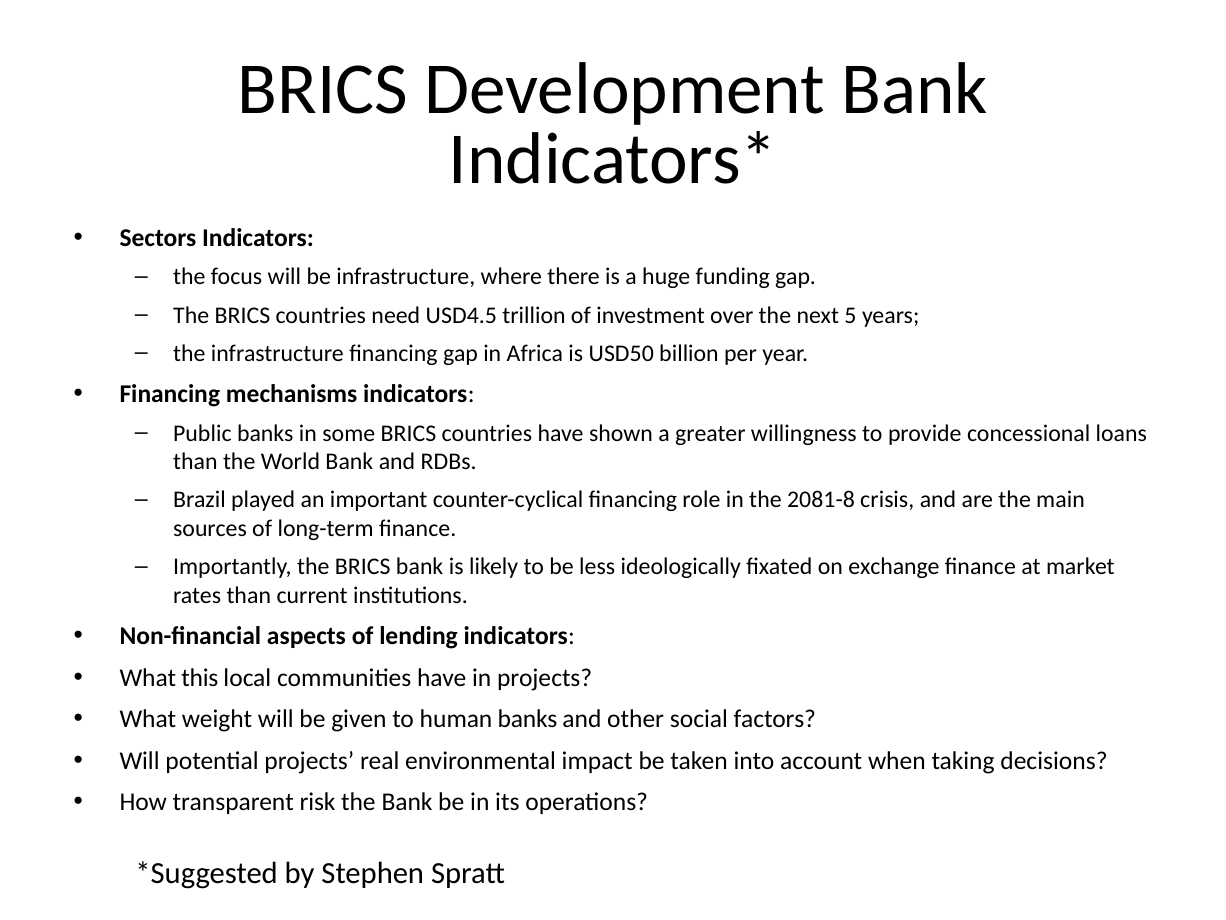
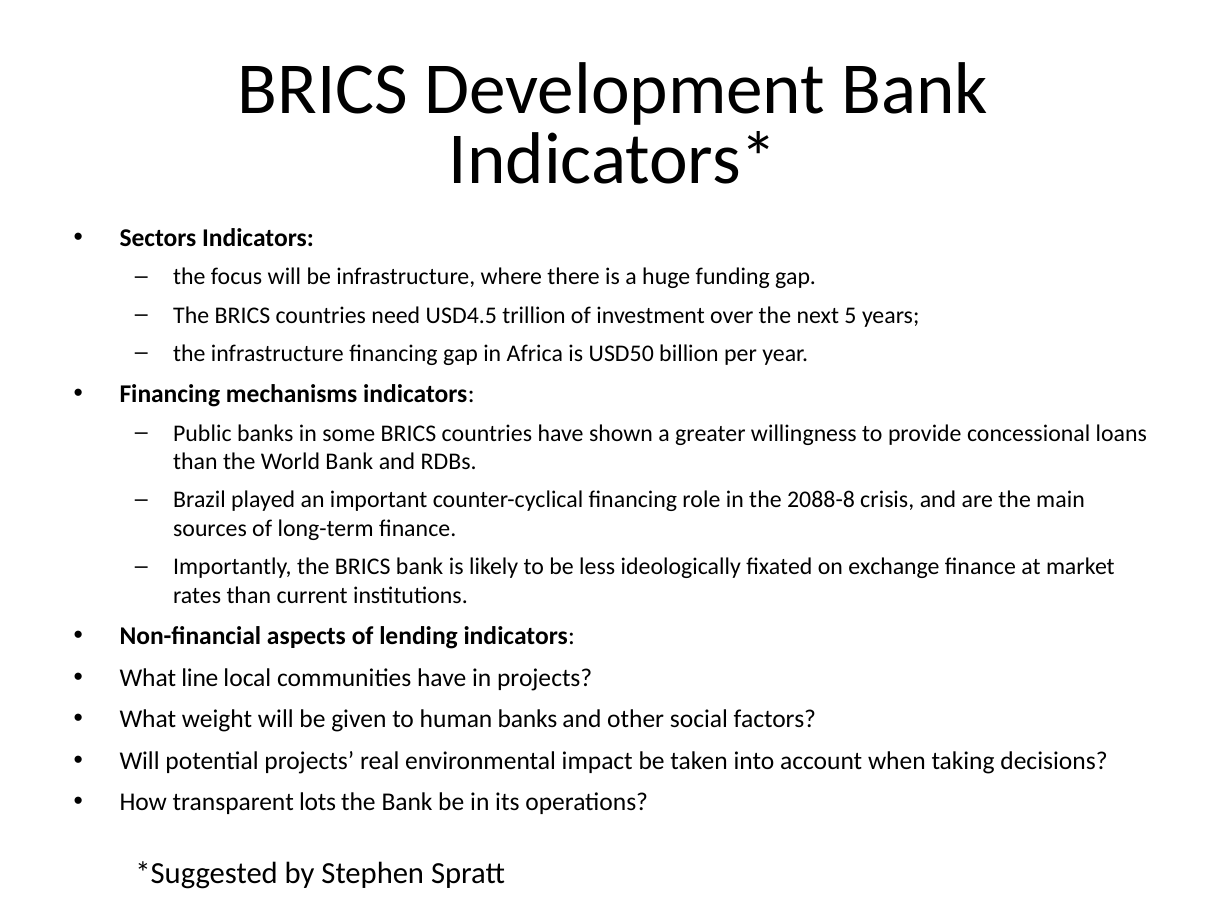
2081-8: 2081-8 -> 2088-8
this: this -> line
risk: risk -> lots
